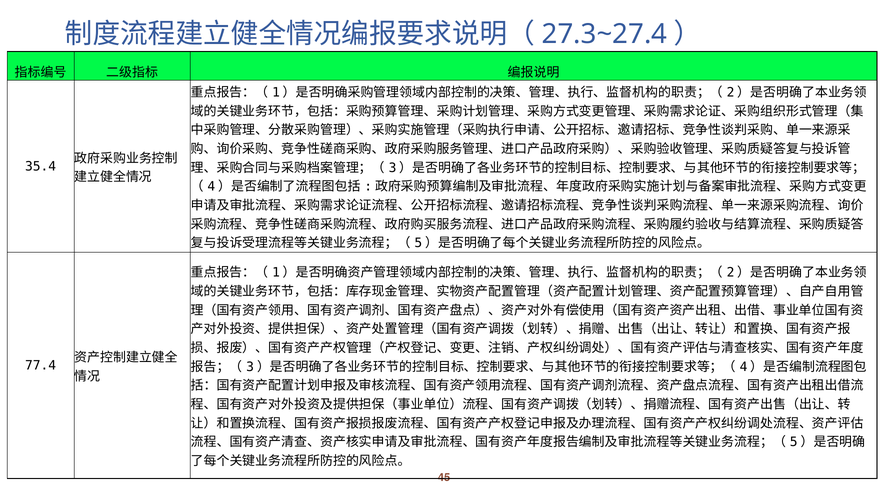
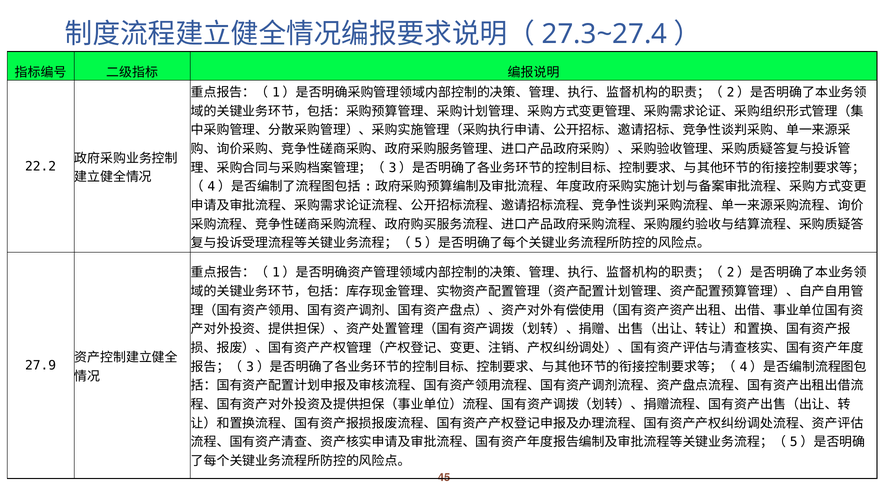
35.4: 35.4 -> 22.2
77.4: 77.4 -> 27.9
